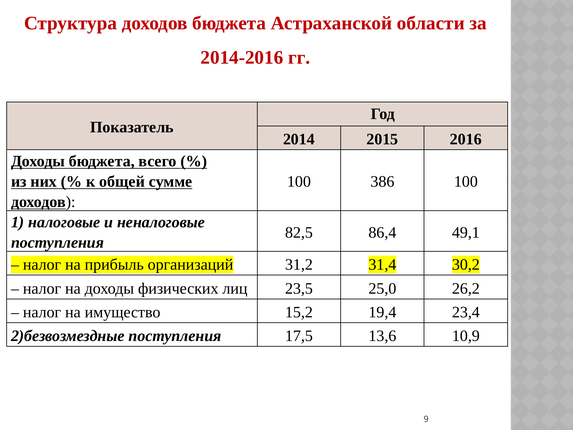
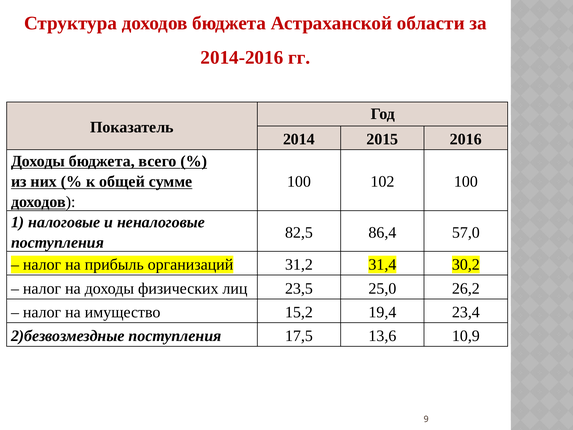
386: 386 -> 102
49,1: 49,1 -> 57,0
